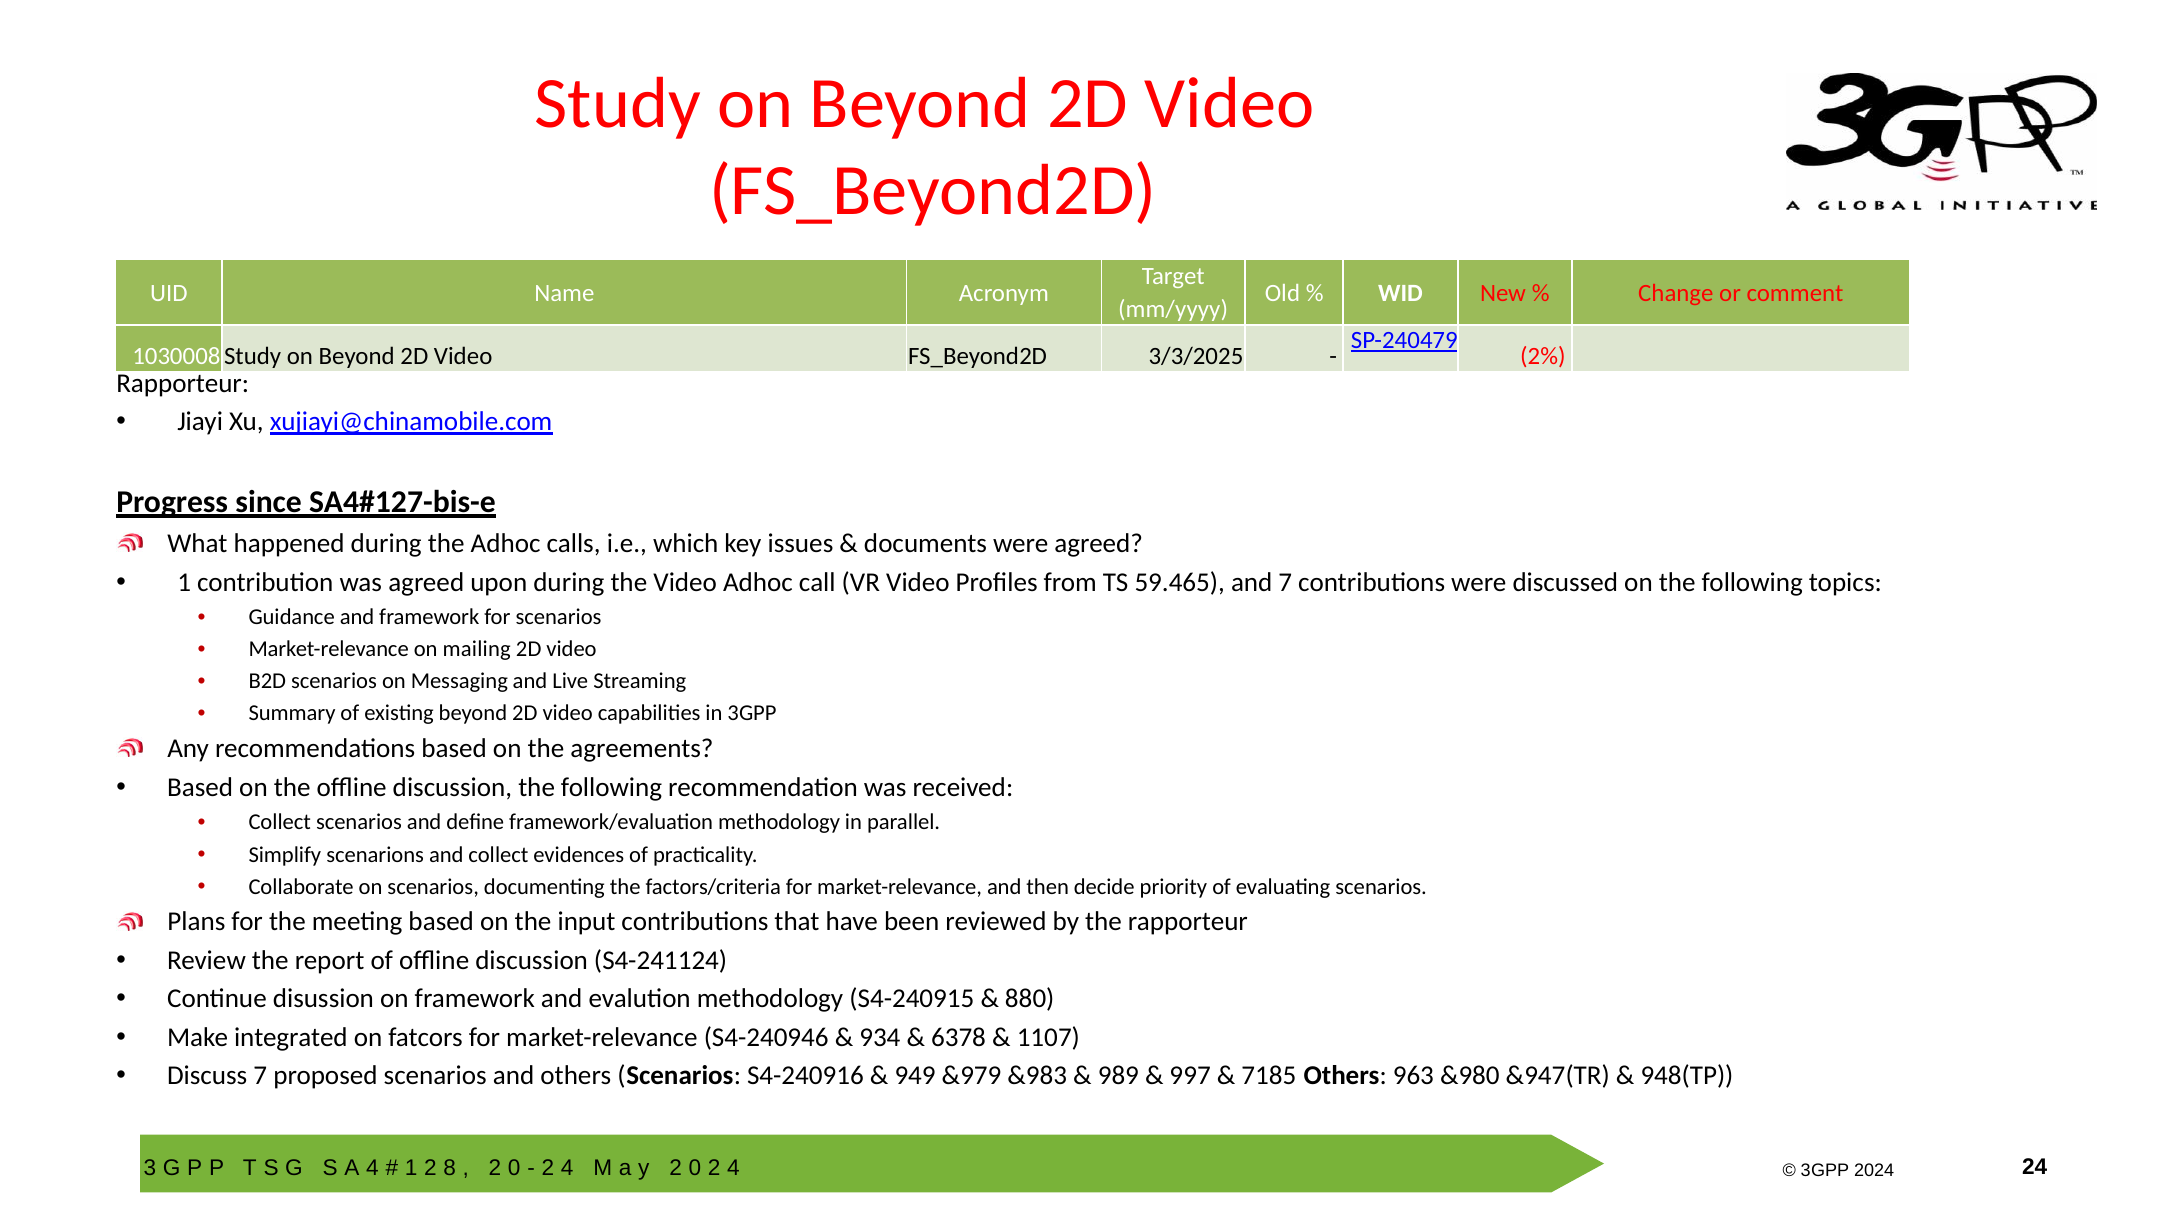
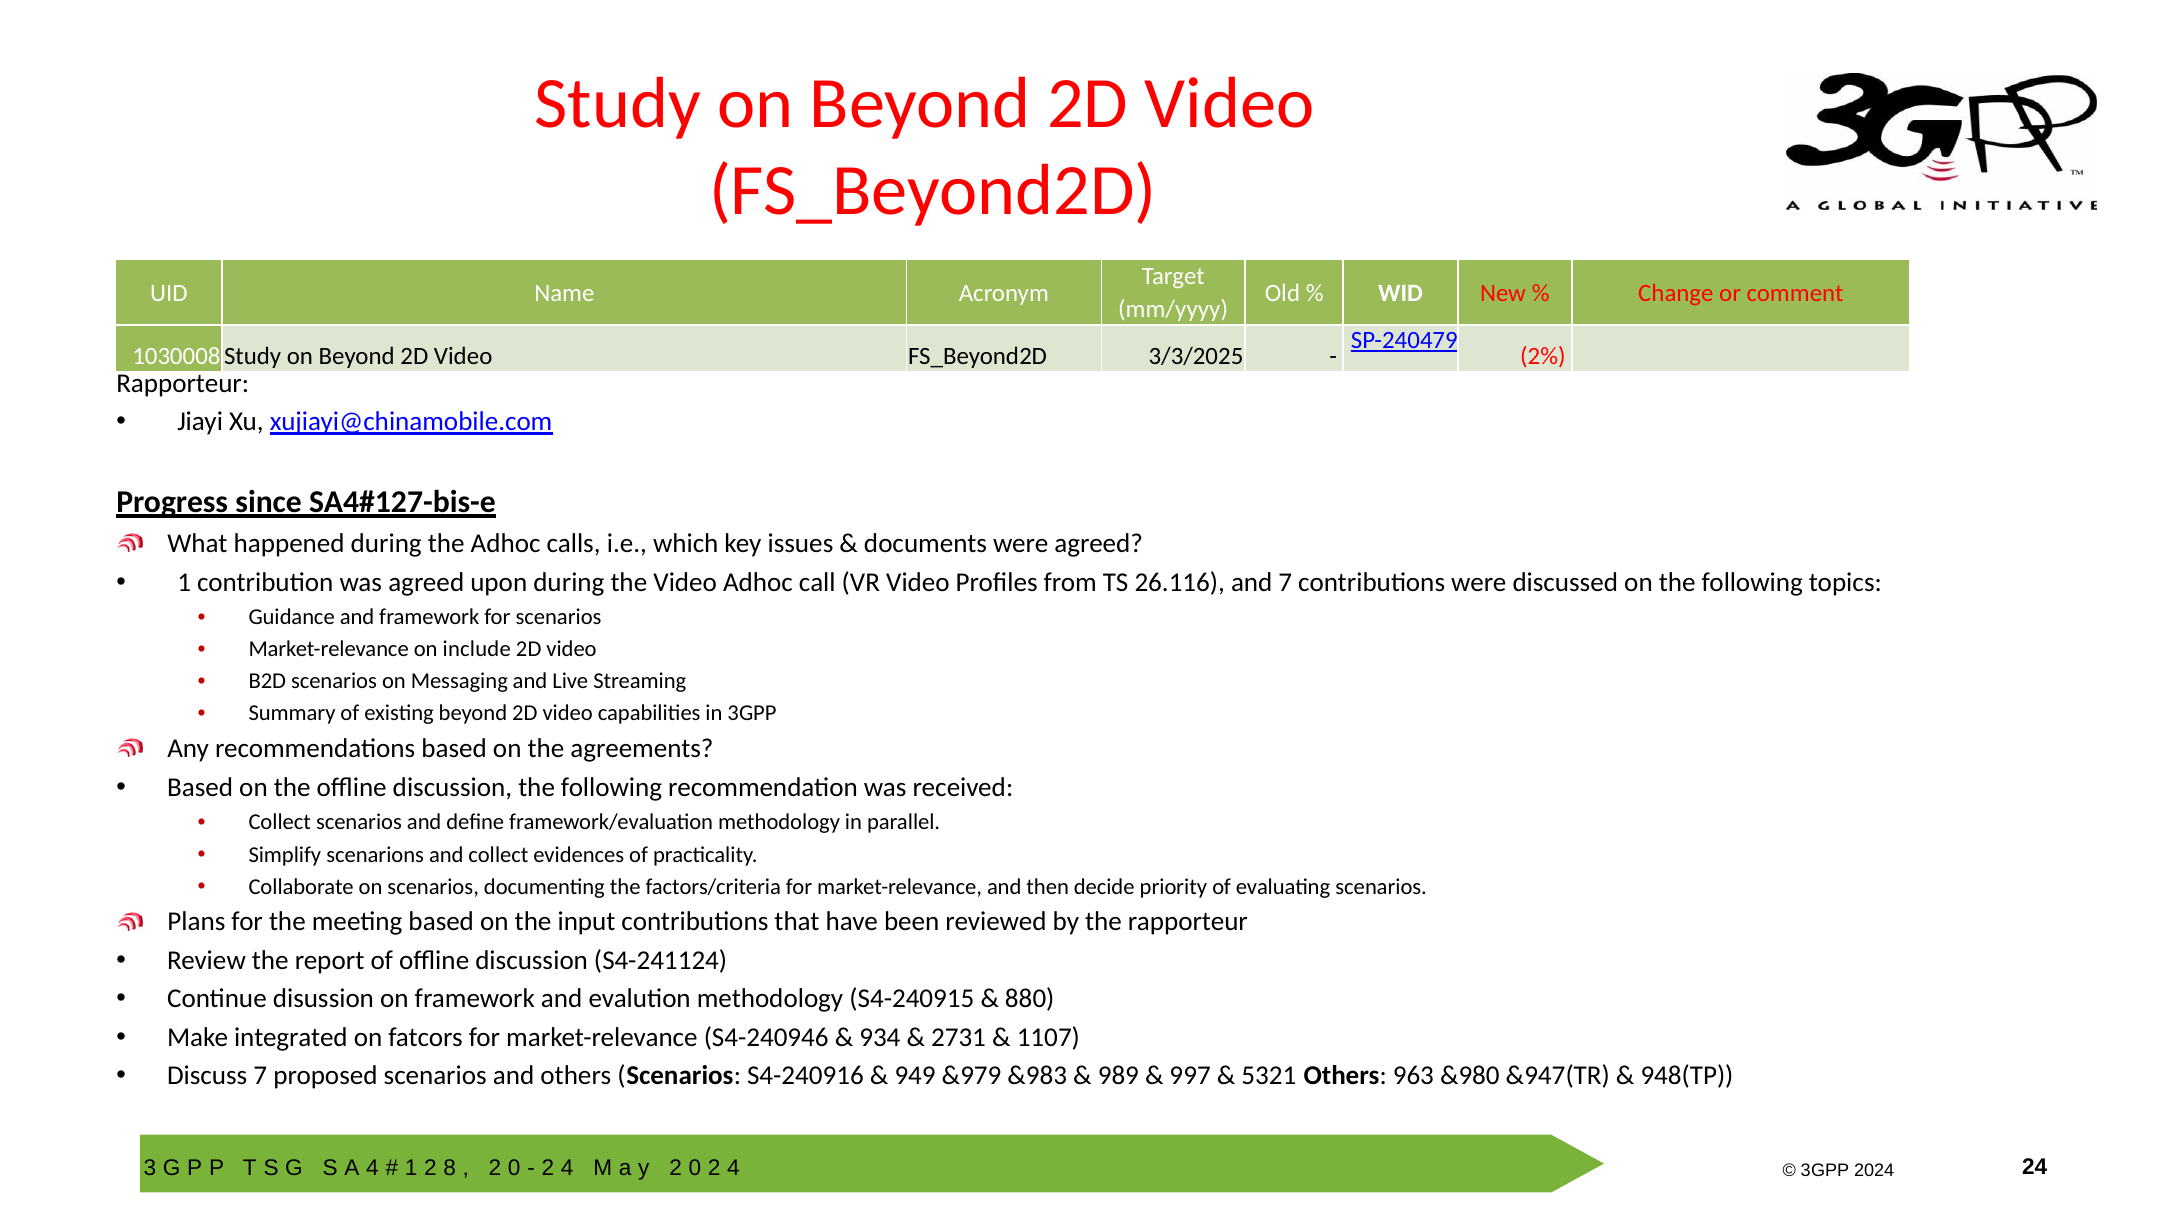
59.465: 59.465 -> 26.116
mailing: mailing -> include
6378: 6378 -> 2731
7185: 7185 -> 5321
